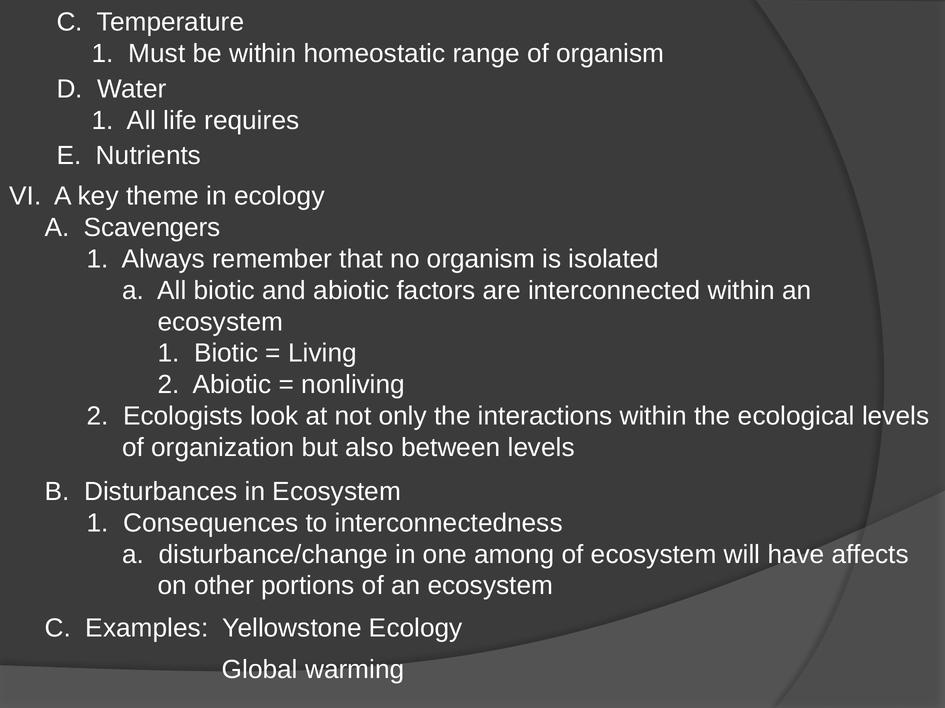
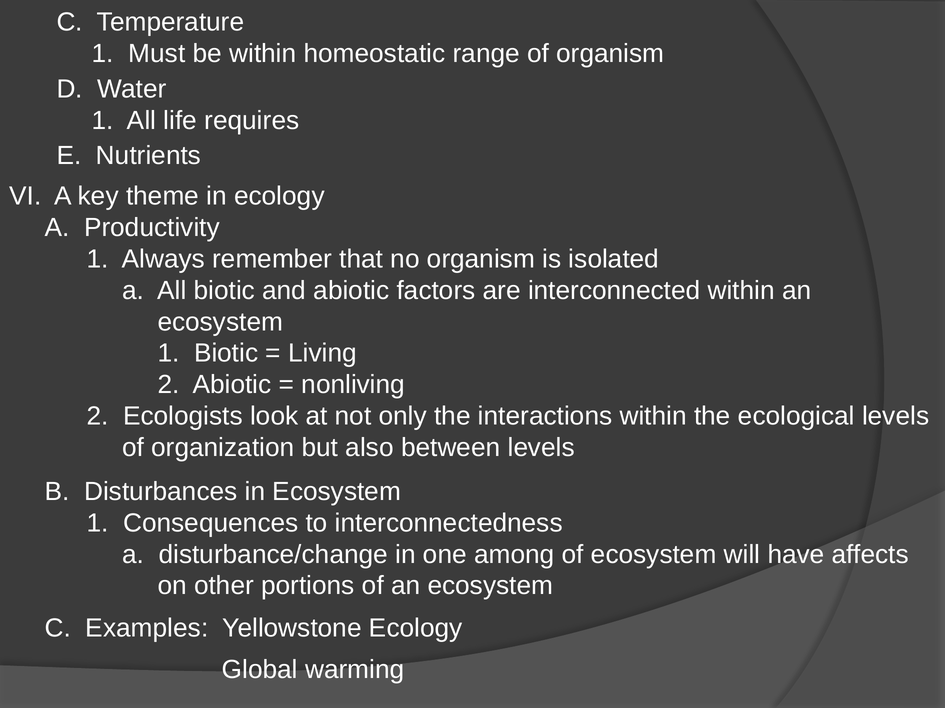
Scavengers: Scavengers -> Productivity
